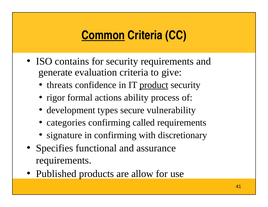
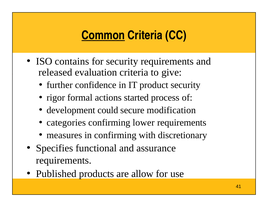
generate: generate -> released
threats: threats -> further
product underline: present -> none
ability: ability -> started
types: types -> could
vulnerability: vulnerability -> modification
called: called -> lower
signature: signature -> measures
